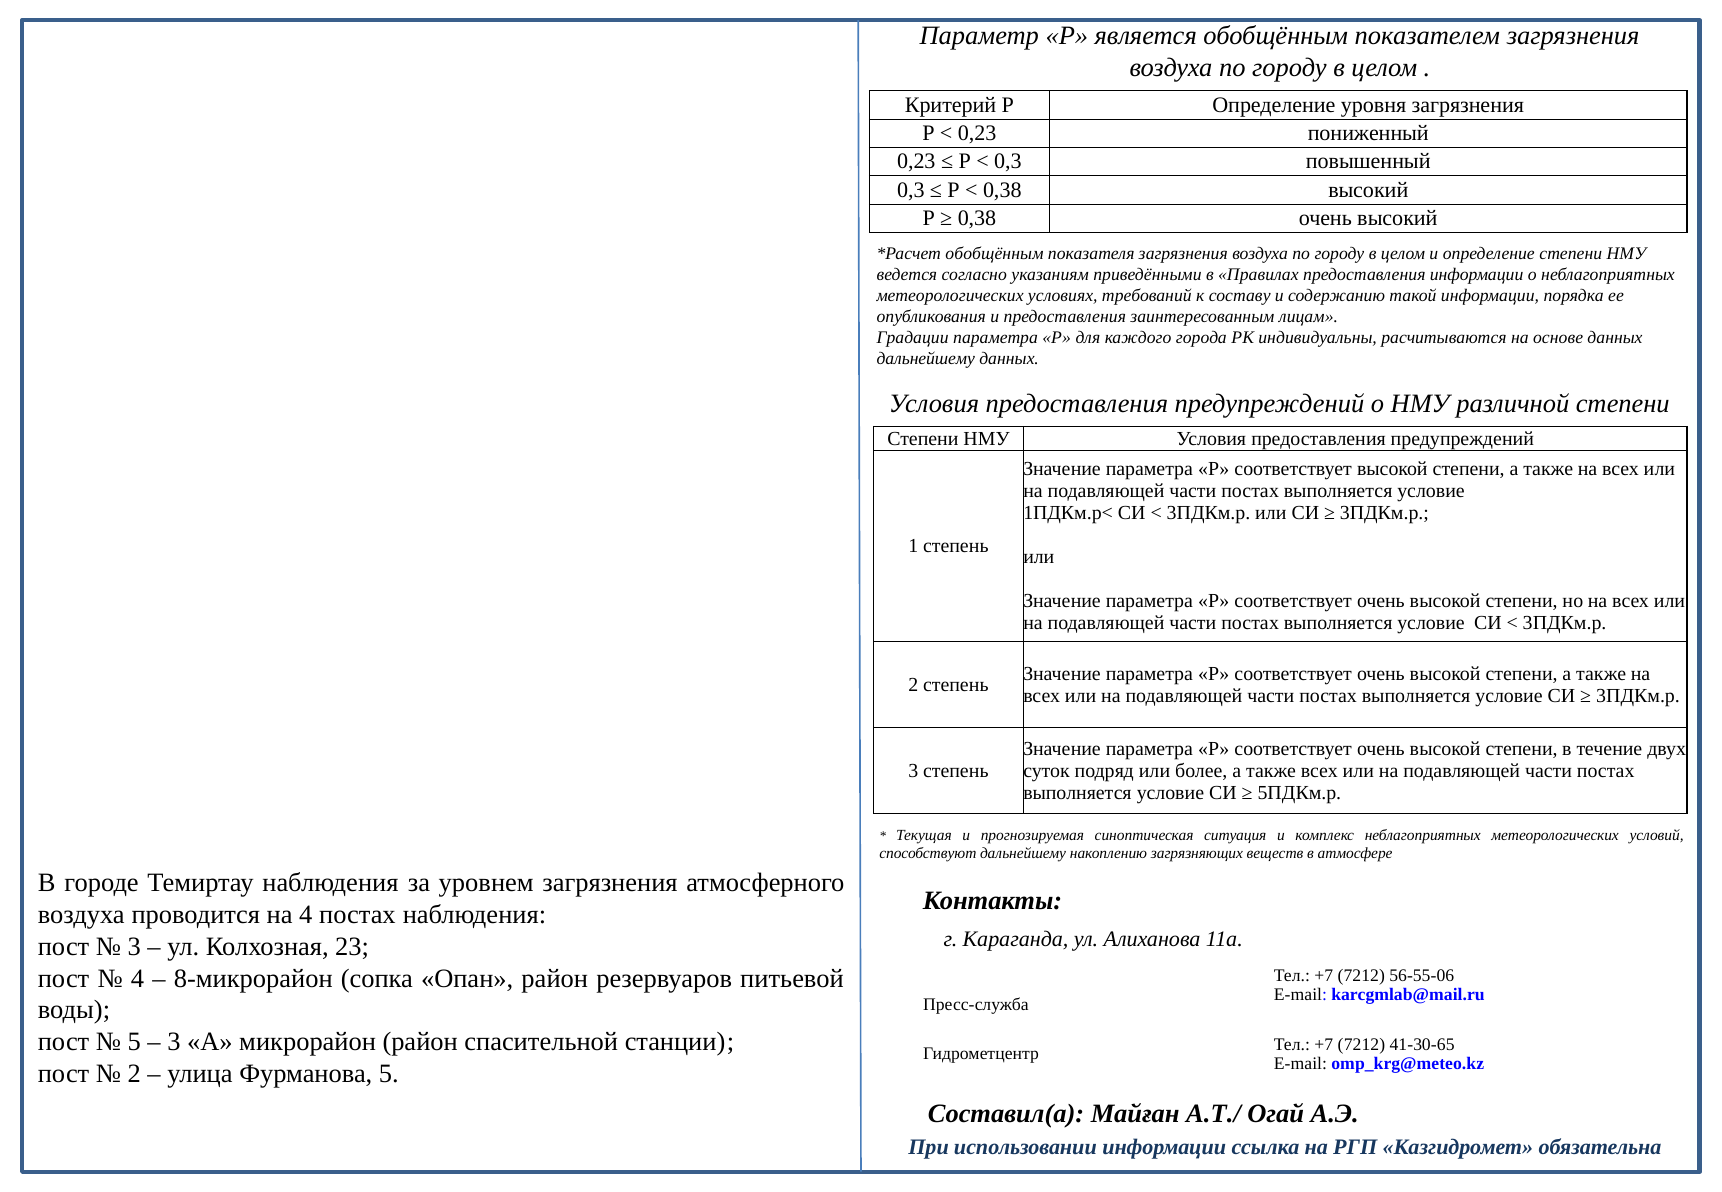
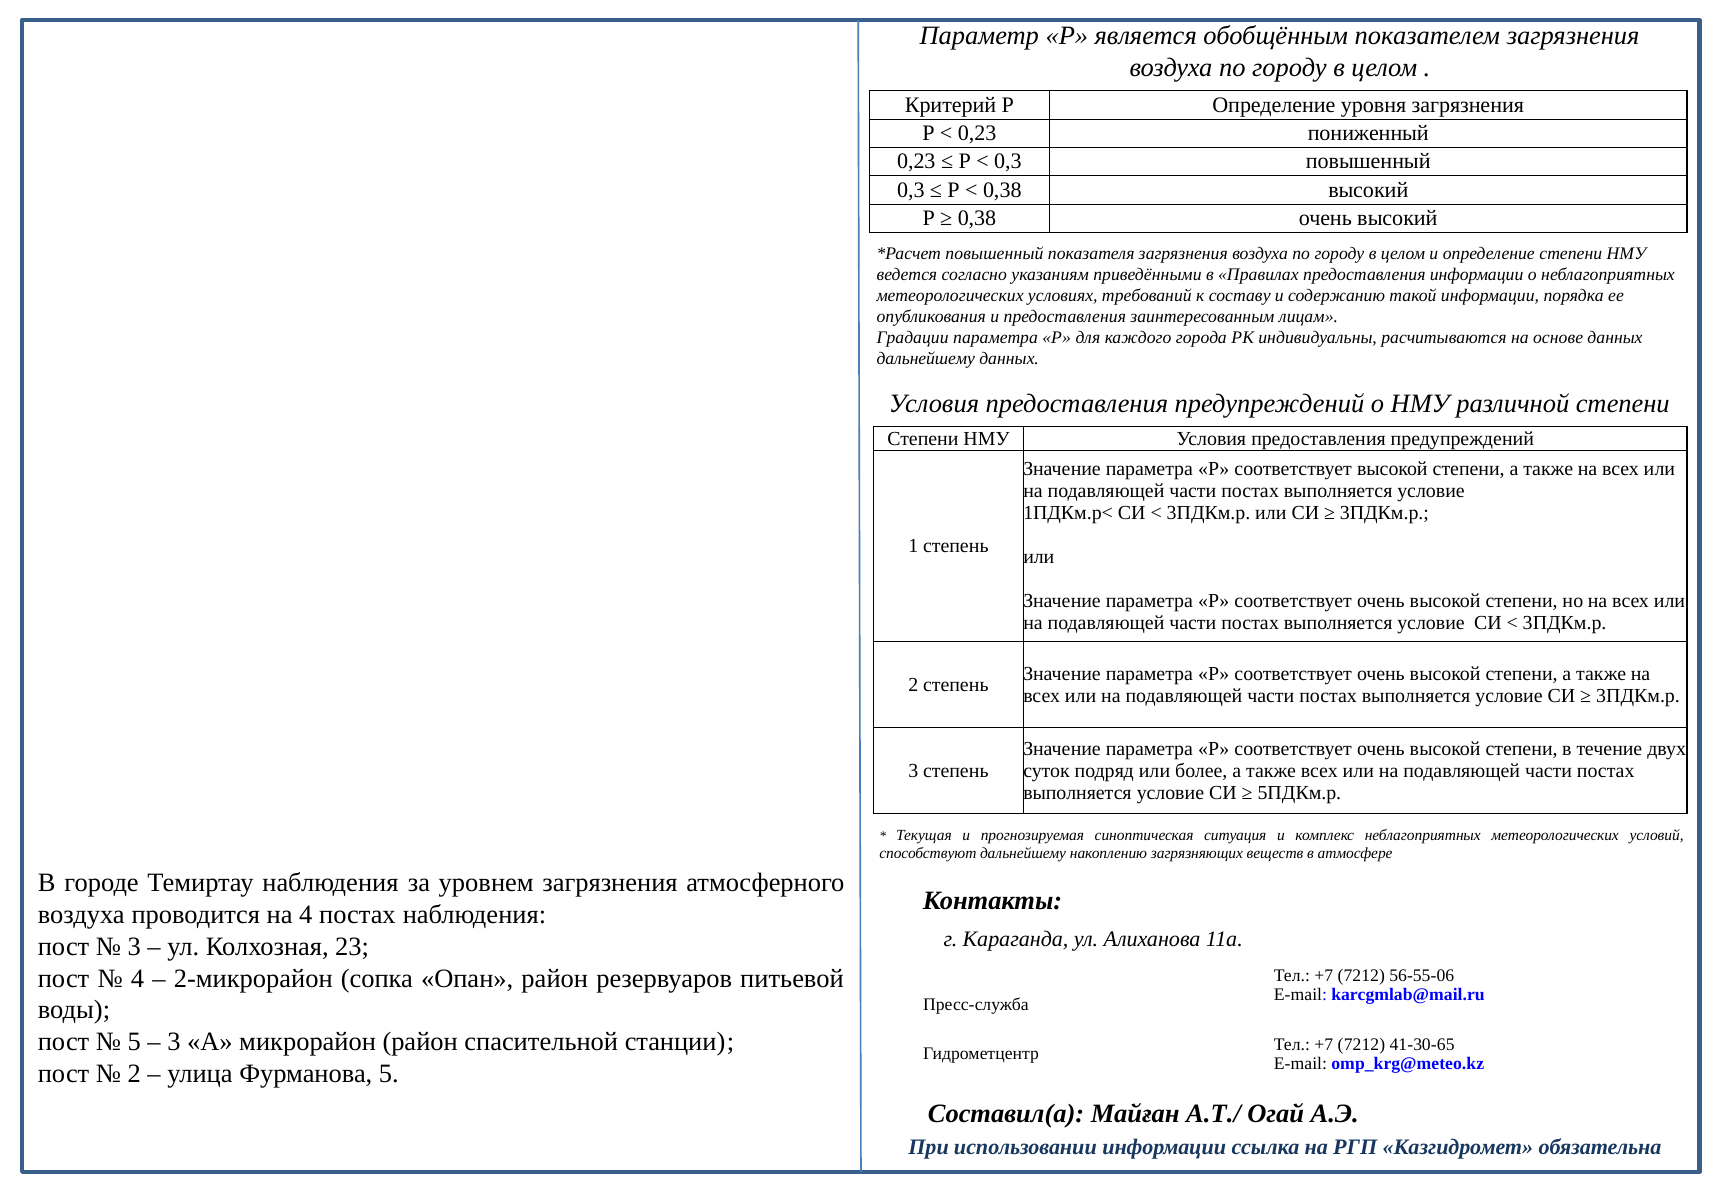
обобщённым at (994, 253): обобщённым -> повышенный
8-микрорайон: 8-микрорайон -> 2-микрорайон
